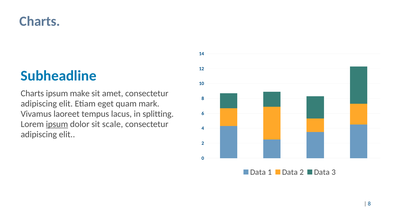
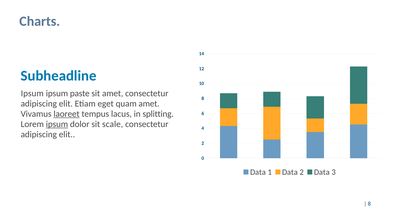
Charts at (32, 94): Charts -> Ipsum
make: make -> paste
quam mark: mark -> amet
laoreet underline: none -> present
